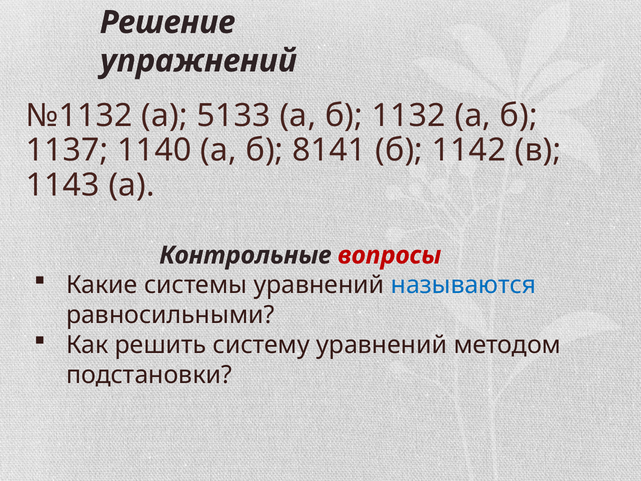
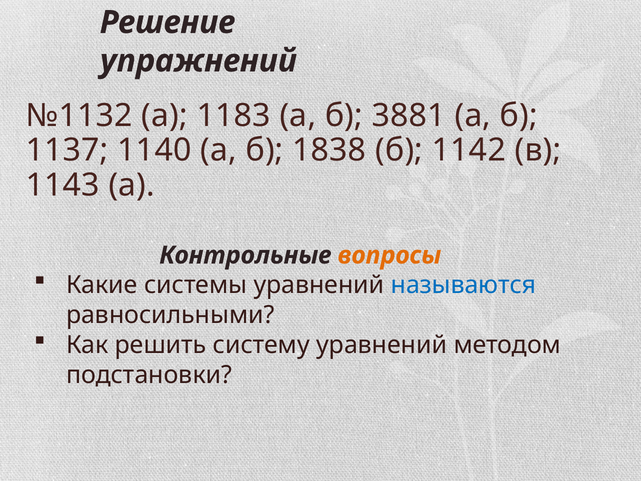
5133: 5133 -> 1183
1132: 1132 -> 3881
8141: 8141 -> 1838
вопросы colour: red -> orange
